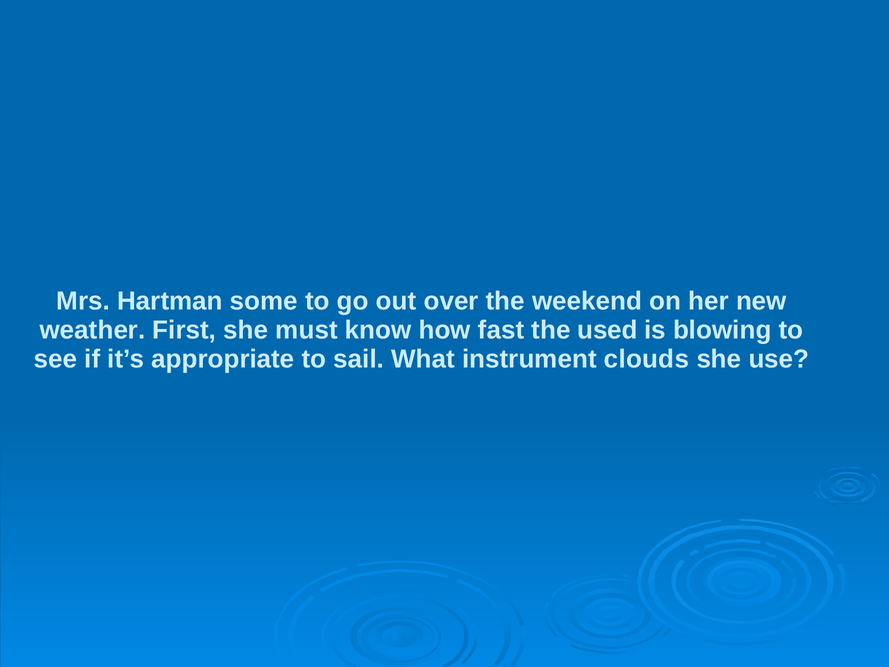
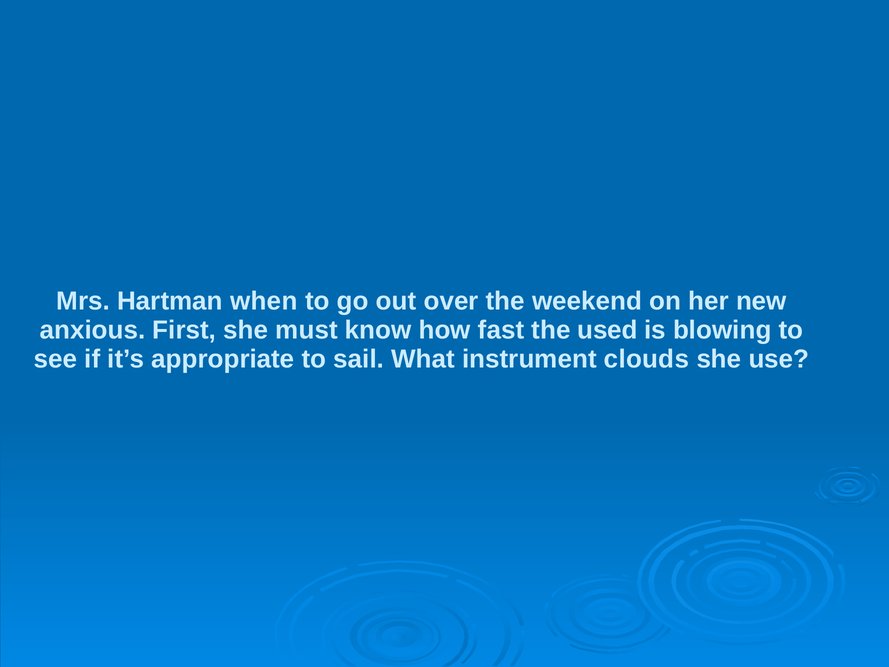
some: some -> when
weather: weather -> anxious
